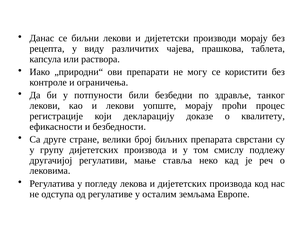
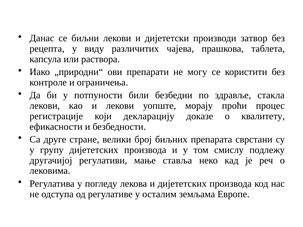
производи морају: морају -> затвор
танког: танког -> стакла
